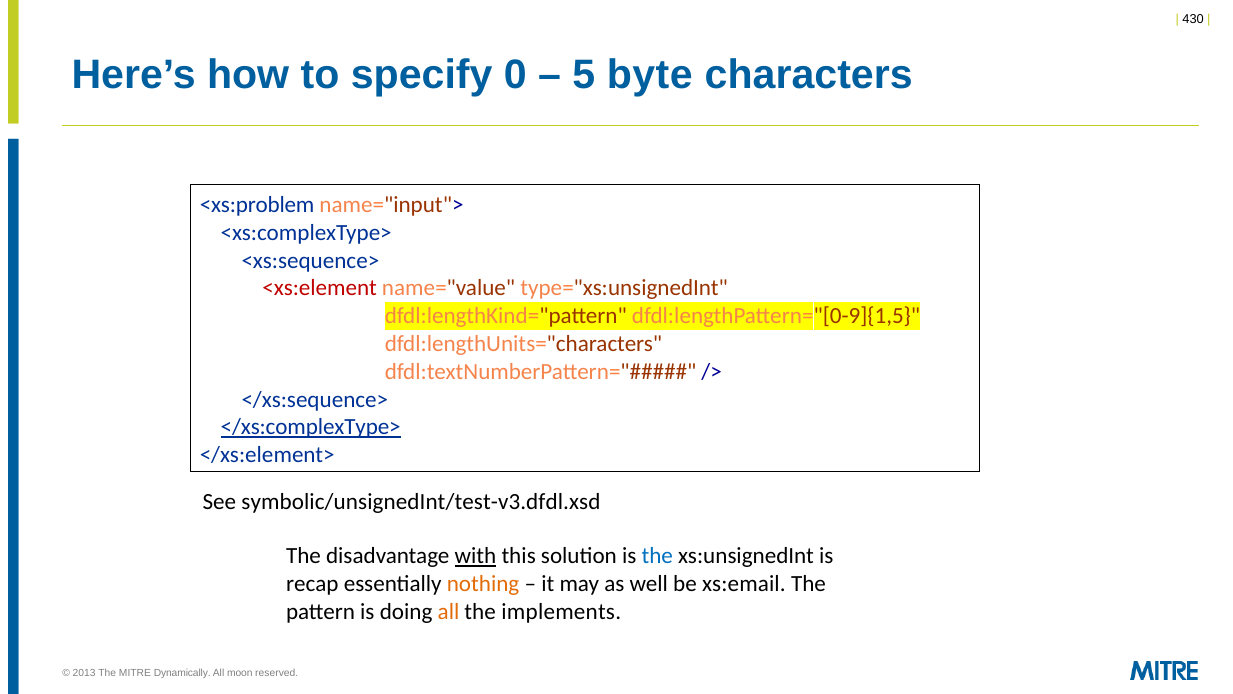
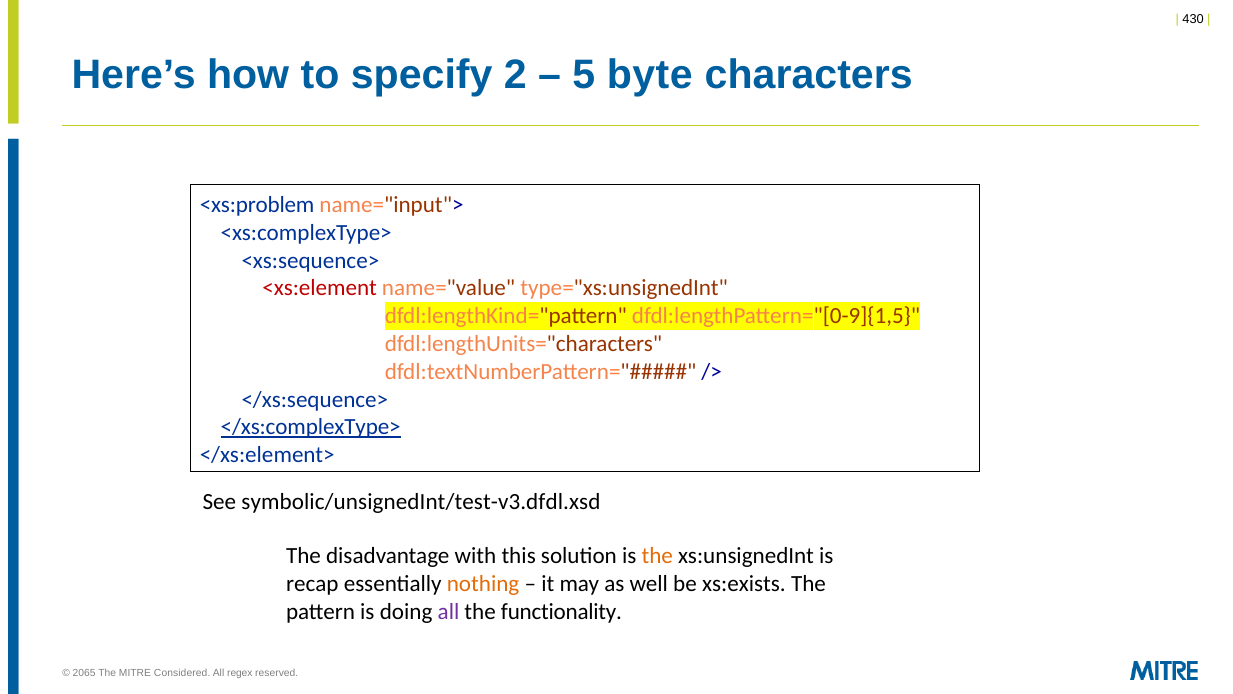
0: 0 -> 2
with underline: present -> none
the at (657, 556) colour: blue -> orange
xs:email: xs:email -> xs:exists
all at (449, 611) colour: orange -> purple
implements: implements -> functionality
2013: 2013 -> 2065
Dynamically: Dynamically -> Considered
moon: moon -> regex
